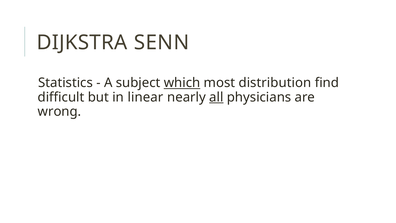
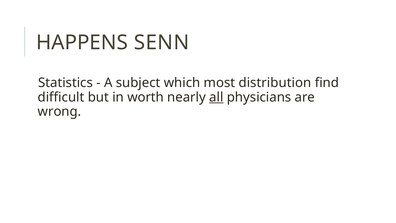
DIJKSTRA: DIJKSTRA -> HAPPENS
which underline: present -> none
linear: linear -> worth
